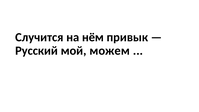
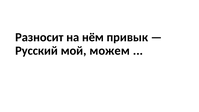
Случится: Случится -> Разносит
